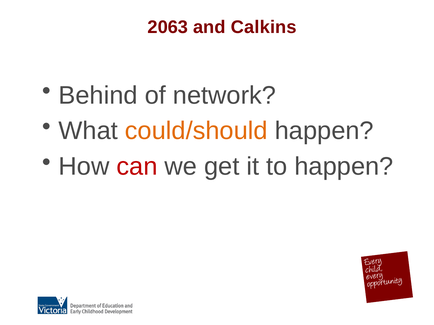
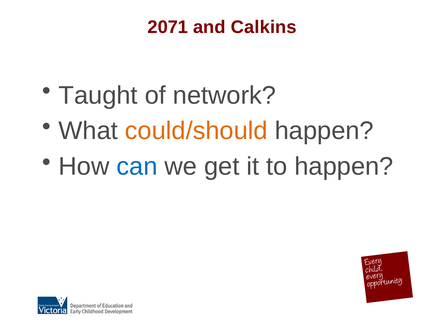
2063: 2063 -> 2071
Behind: Behind -> Taught
can colour: red -> blue
